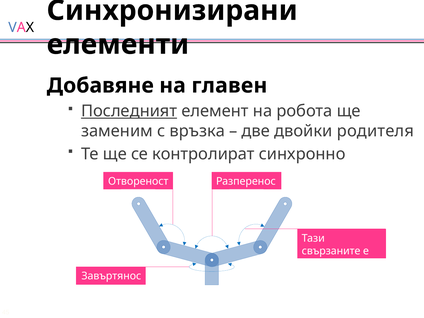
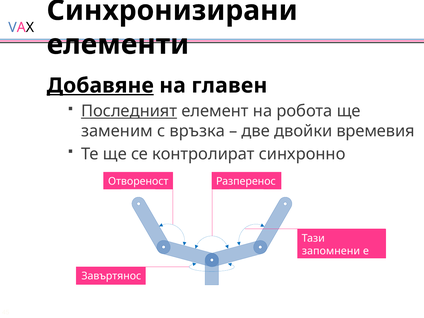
Добавяне underline: none -> present
родителя: родителя -> времевия
свързаните: свързаните -> запомнени
